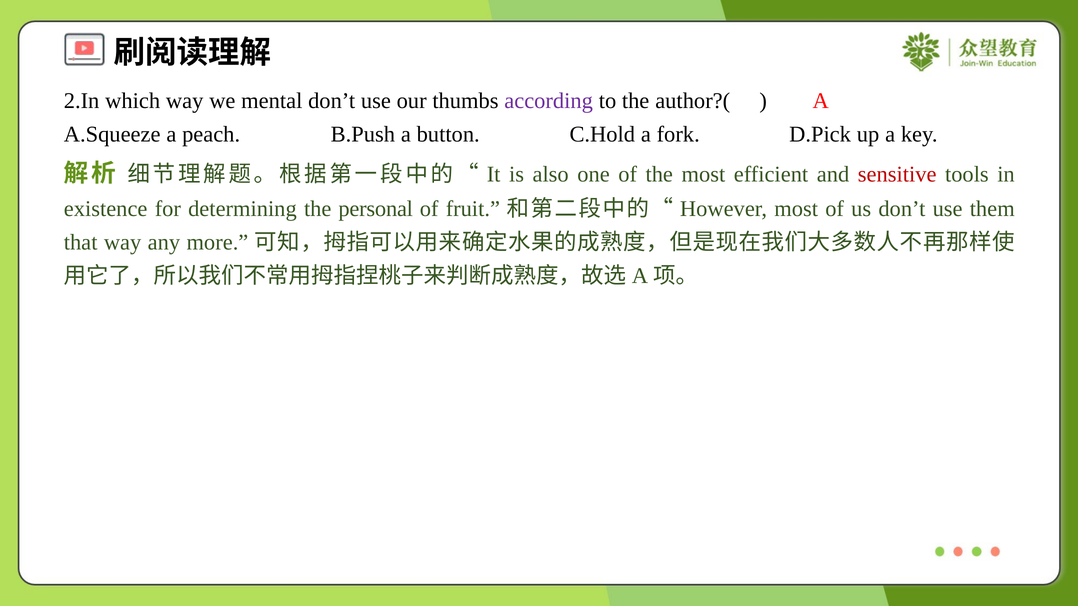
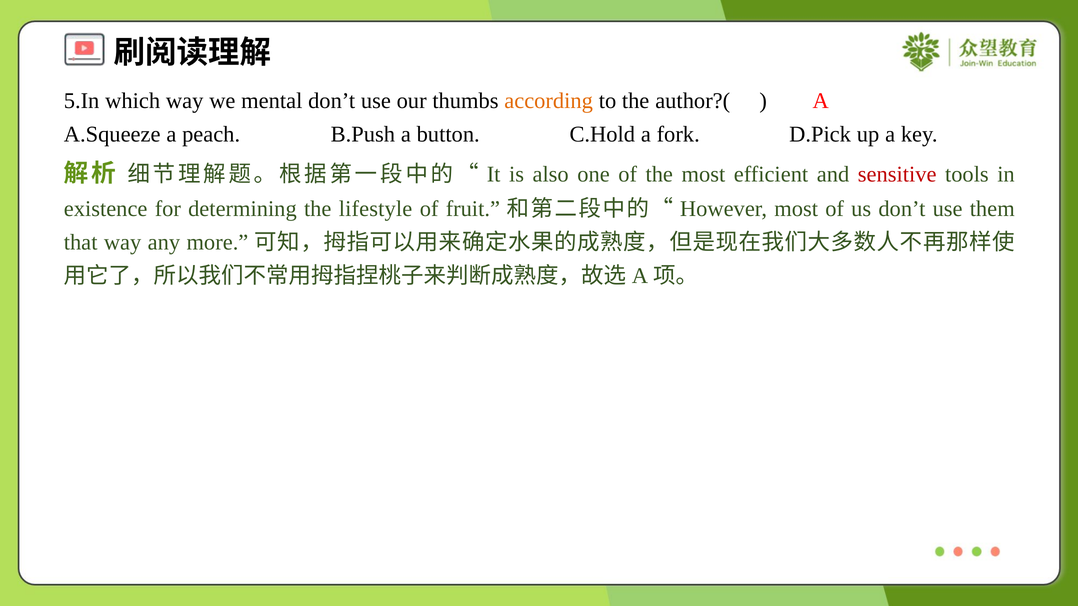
2.In: 2.In -> 5.In
according colour: purple -> orange
personal: personal -> lifestyle
